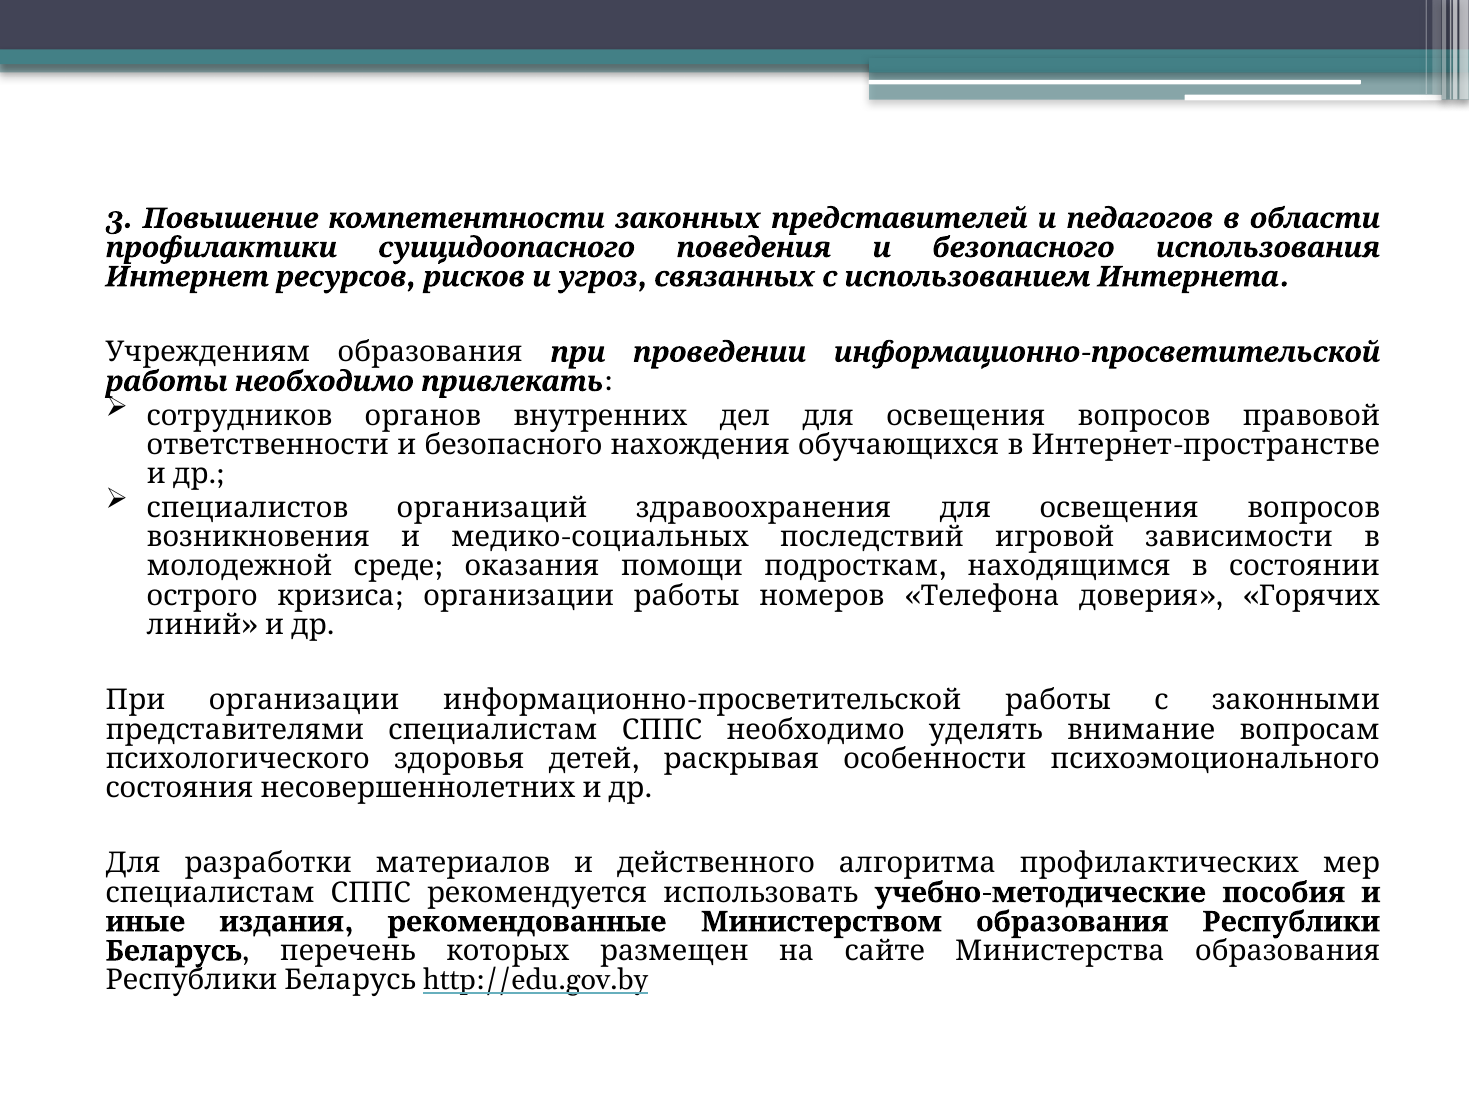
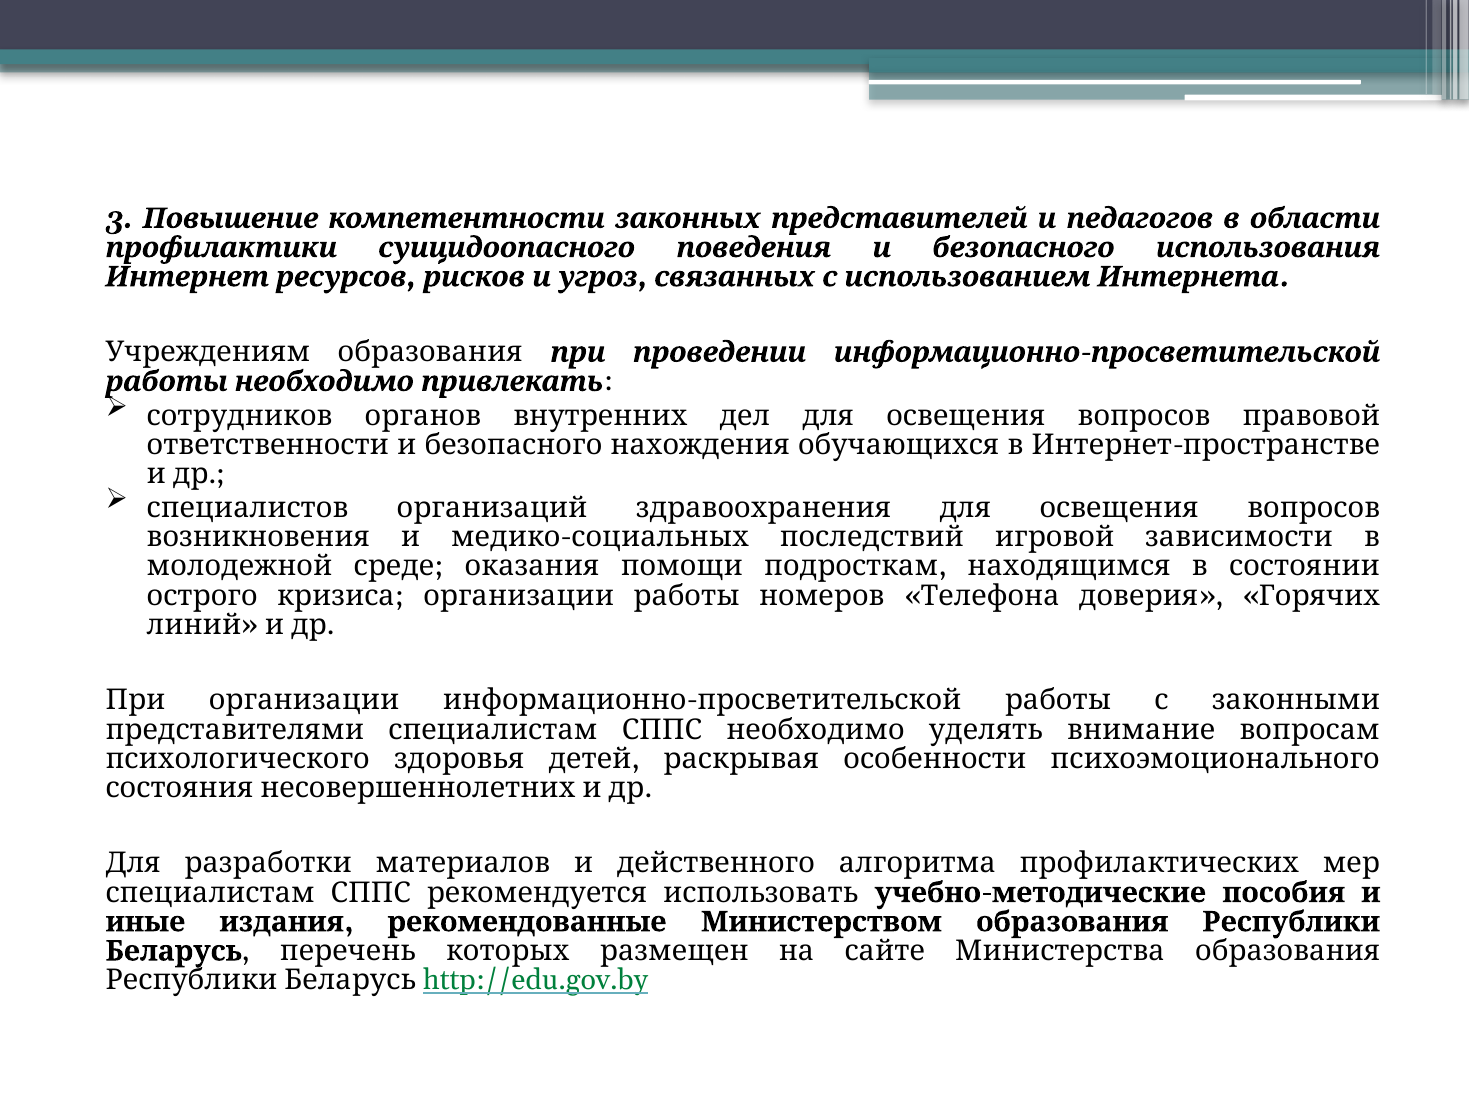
http://edu.gov.by colour: black -> green
